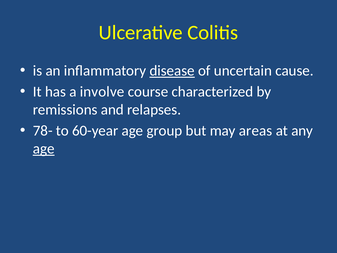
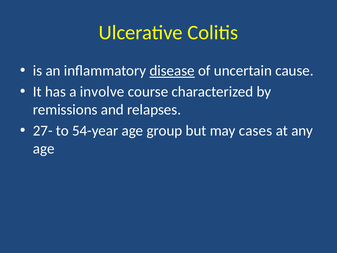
78-: 78- -> 27-
60-year: 60-year -> 54-year
areas: areas -> cases
age at (44, 149) underline: present -> none
